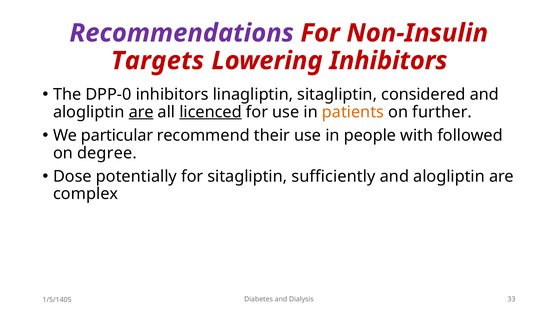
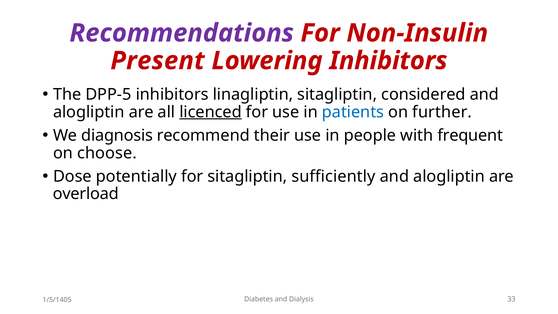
Targets: Targets -> Present
DPP-0: DPP-0 -> DPP-5
are at (141, 112) underline: present -> none
patients colour: orange -> blue
particular: particular -> diagnosis
followed: followed -> frequent
degree: degree -> choose
complex: complex -> overload
